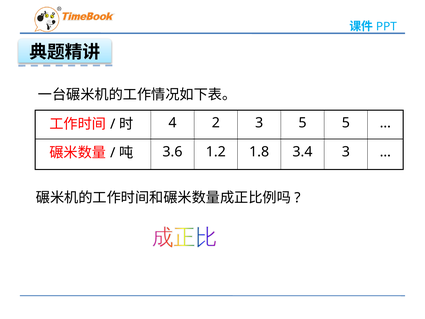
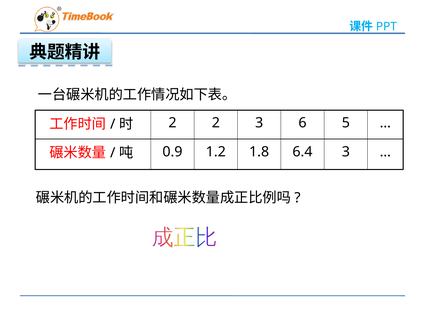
4 at (172, 123): 4 -> 2
3 5: 5 -> 6
3.6: 3.6 -> 0.9
3.4: 3.4 -> 6.4
